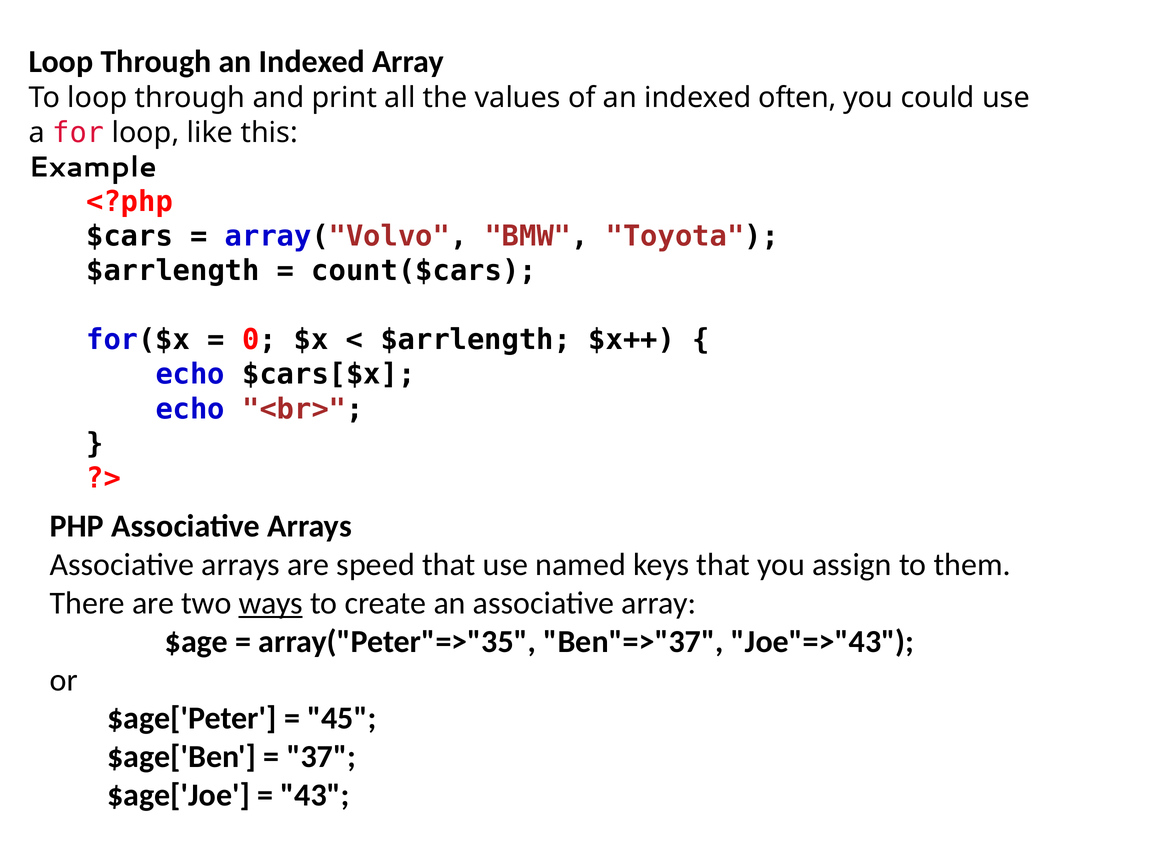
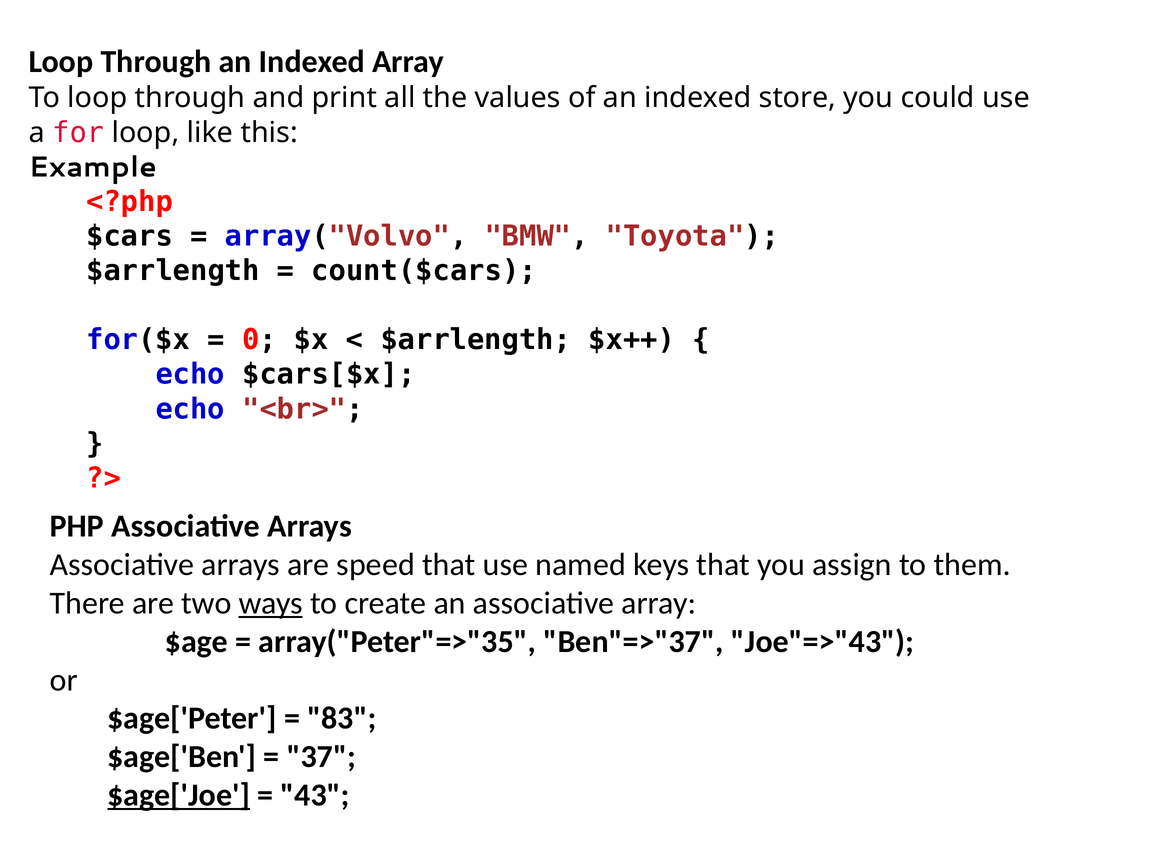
often: often -> store
45: 45 -> 83
$age['Joe underline: none -> present
